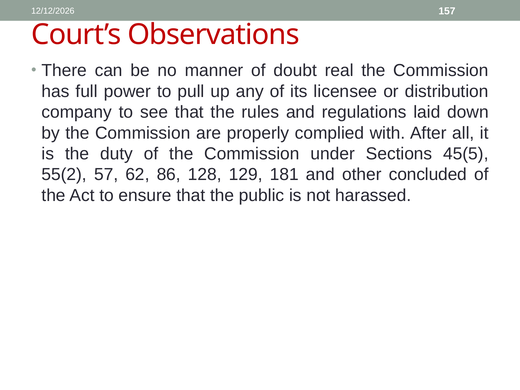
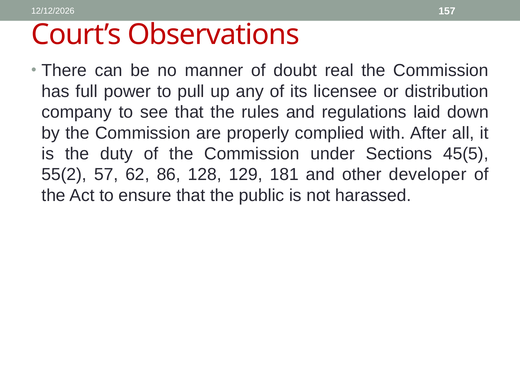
concluded: concluded -> developer
